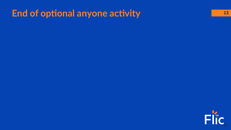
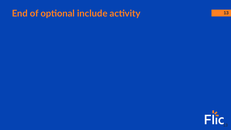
anyone: anyone -> include
